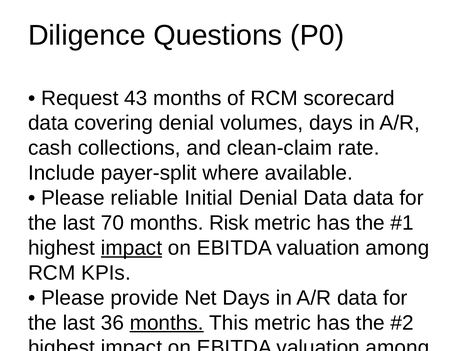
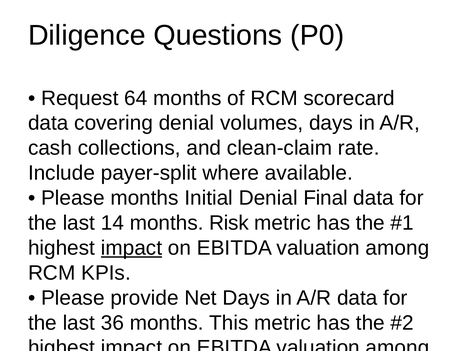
43: 43 -> 64
Please reliable: reliable -> months
Denial Data: Data -> Final
70: 70 -> 14
months at (167, 323) underline: present -> none
